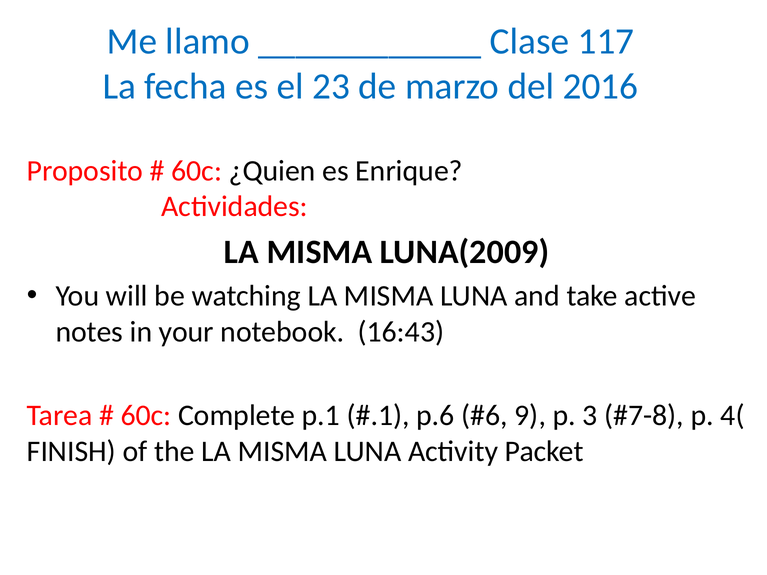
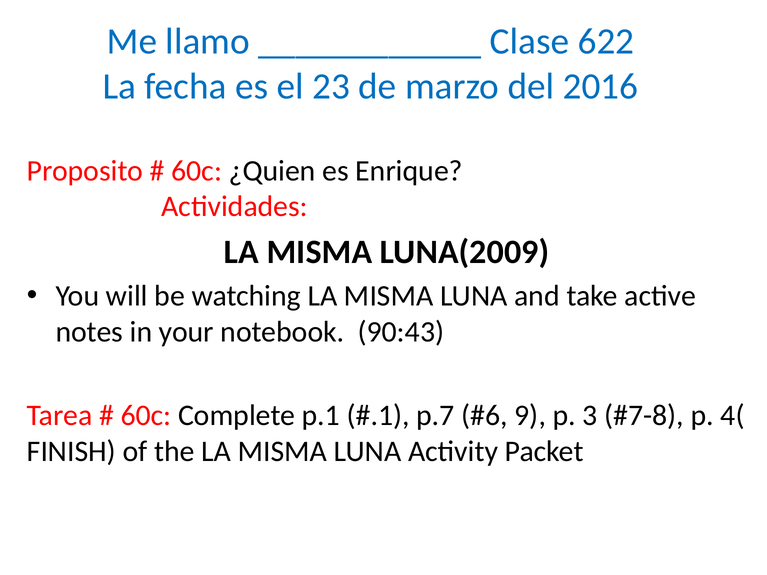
117: 117 -> 622
16:43: 16:43 -> 90:43
p.6: p.6 -> p.7
